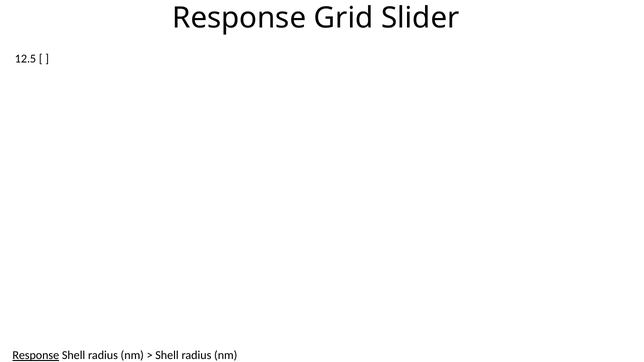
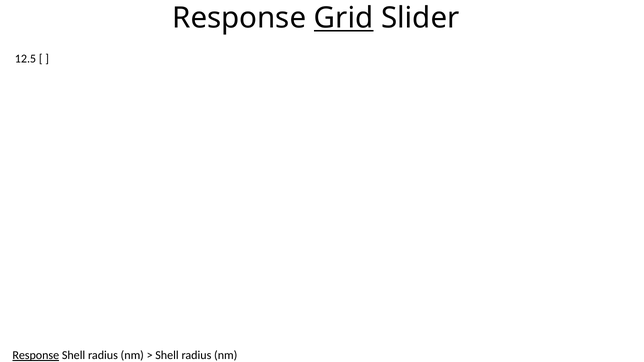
Grid underline: none -> present
